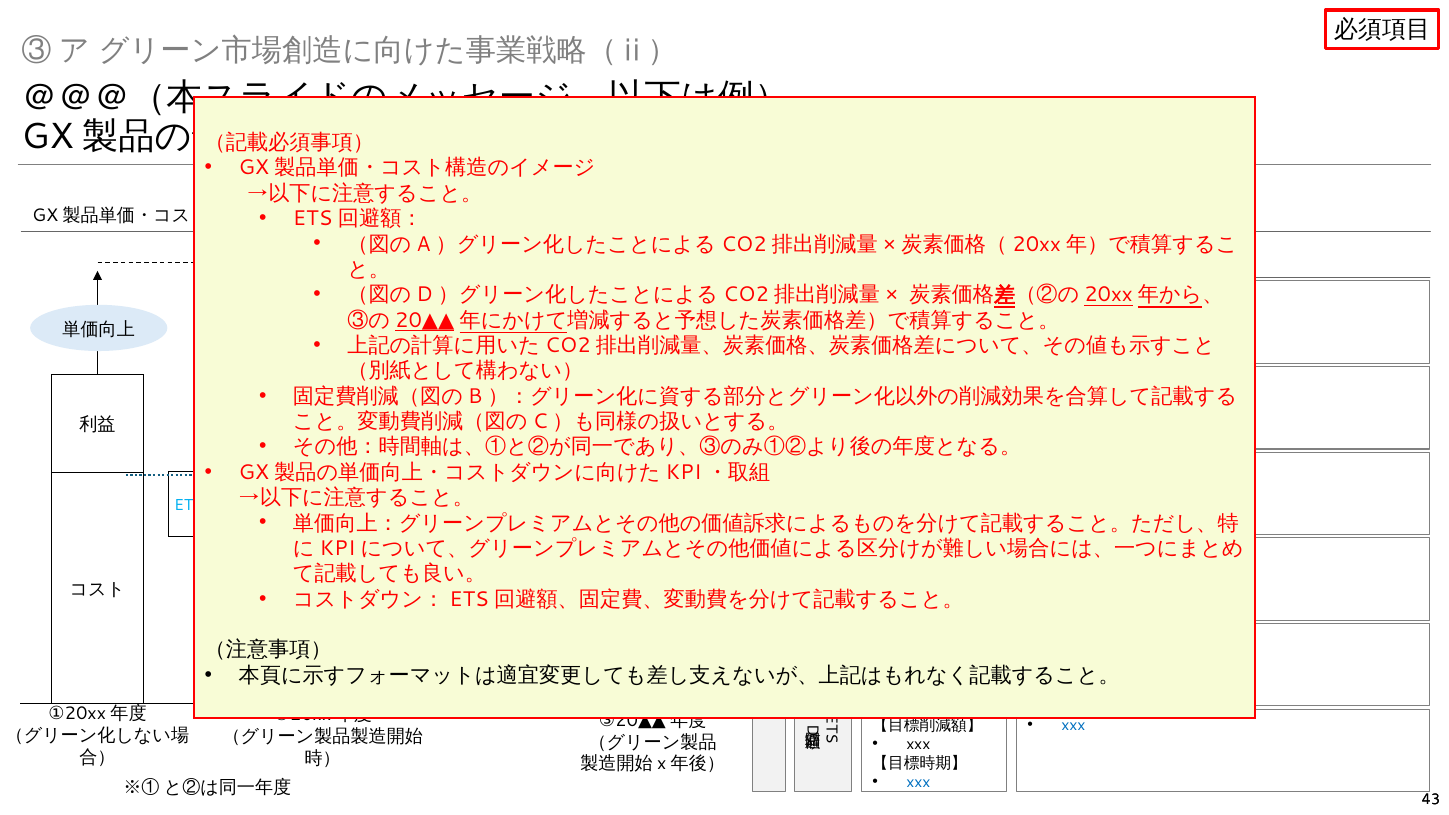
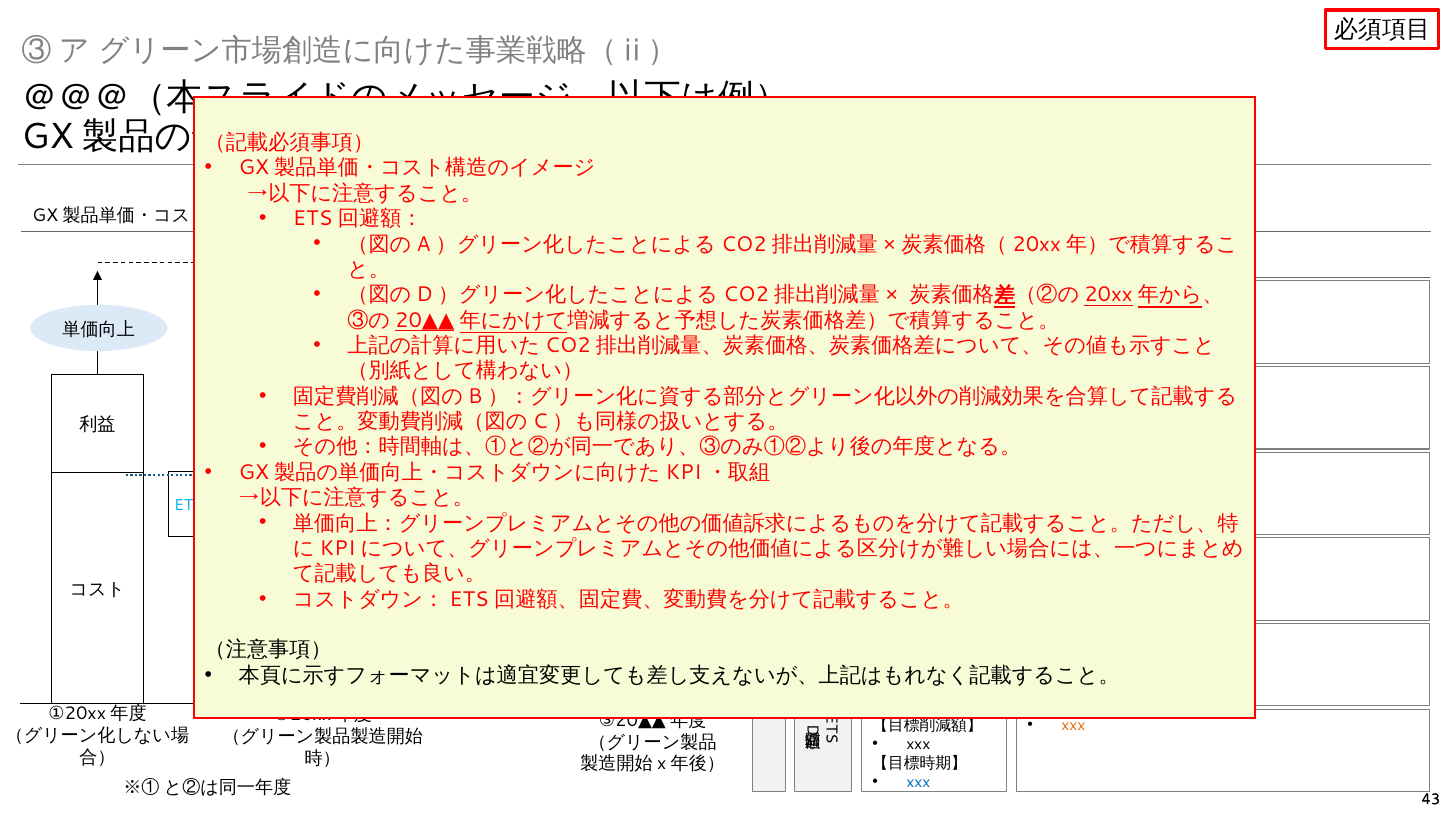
xxx at (1073, 725) colour: blue -> orange
